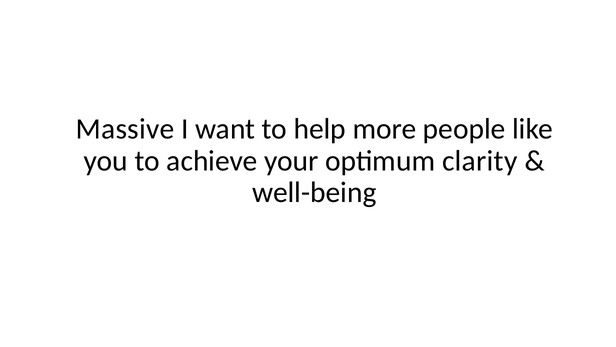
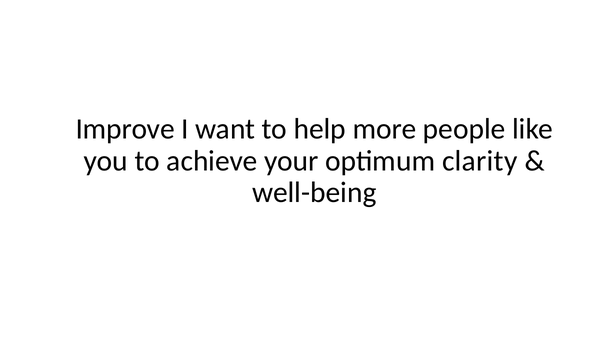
Massive: Massive -> Improve
